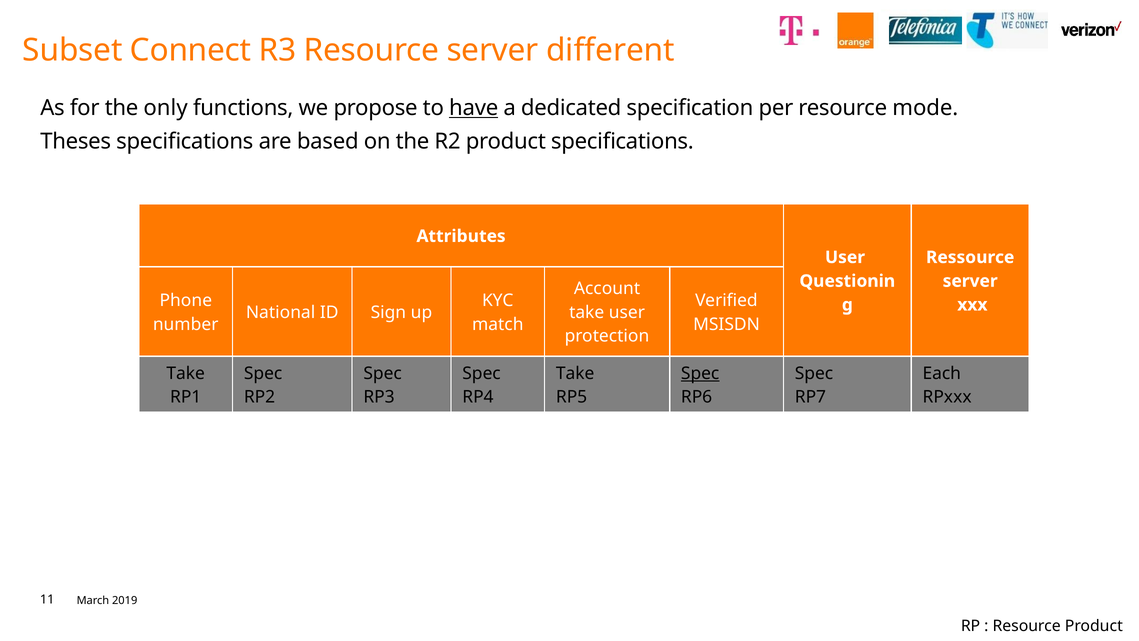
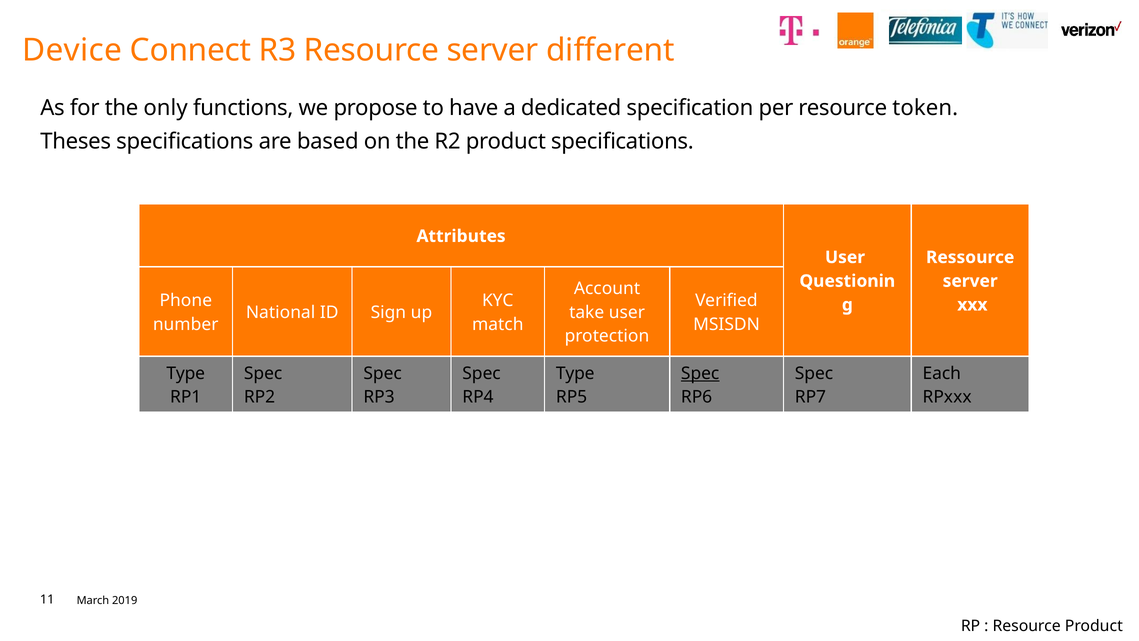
Subset: Subset -> Device
have underline: present -> none
mode: mode -> token
Take at (186, 373): Take -> Type
Take at (575, 373): Take -> Type
